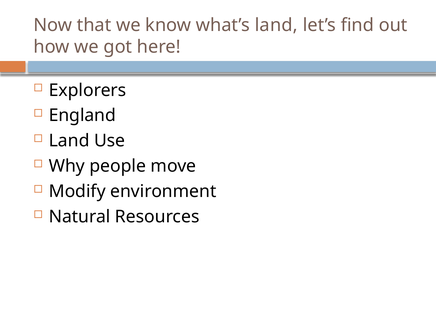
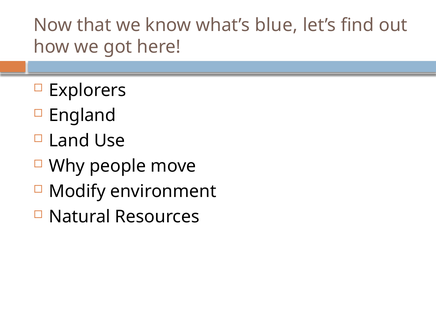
what’s land: land -> blue
